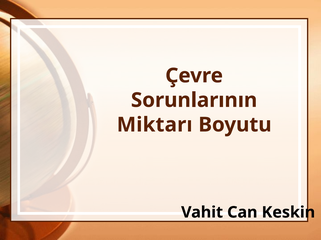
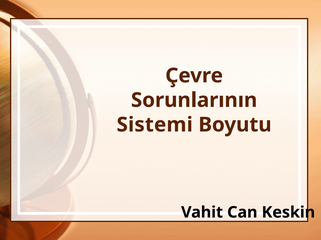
Miktarı: Miktarı -> Sistemi
